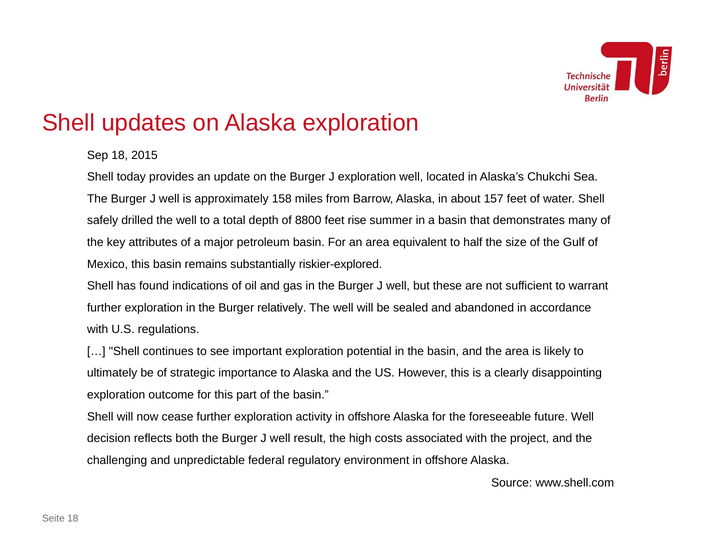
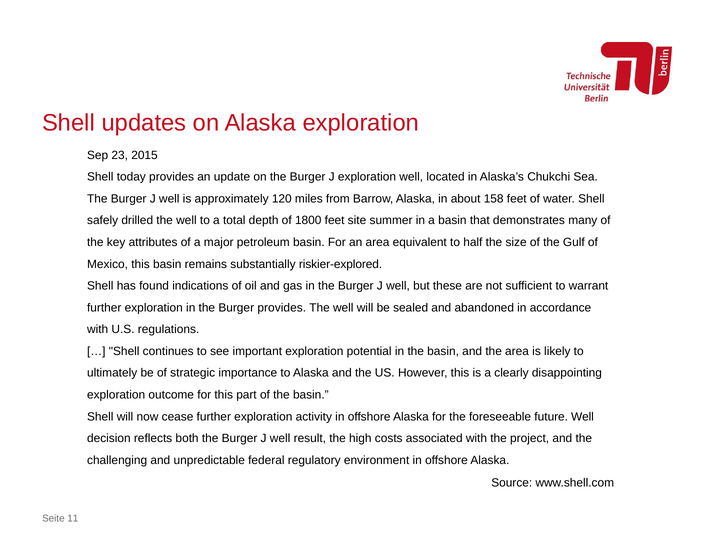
Sep 18: 18 -> 23
158: 158 -> 120
157: 157 -> 158
8800: 8800 -> 1800
rise: rise -> site
Burger relatively: relatively -> provides
Seite 18: 18 -> 11
